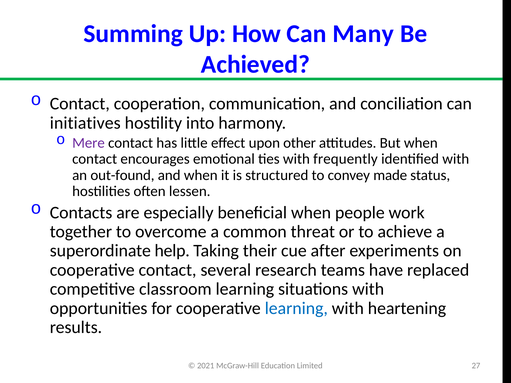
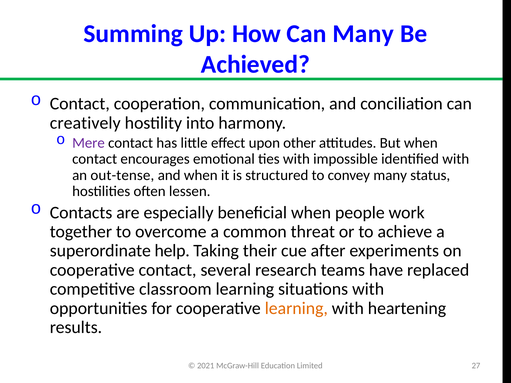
initiatives: initiatives -> creatively
frequently: frequently -> impossible
out-found: out-found -> out-tense
convey made: made -> many
learning at (296, 308) colour: blue -> orange
